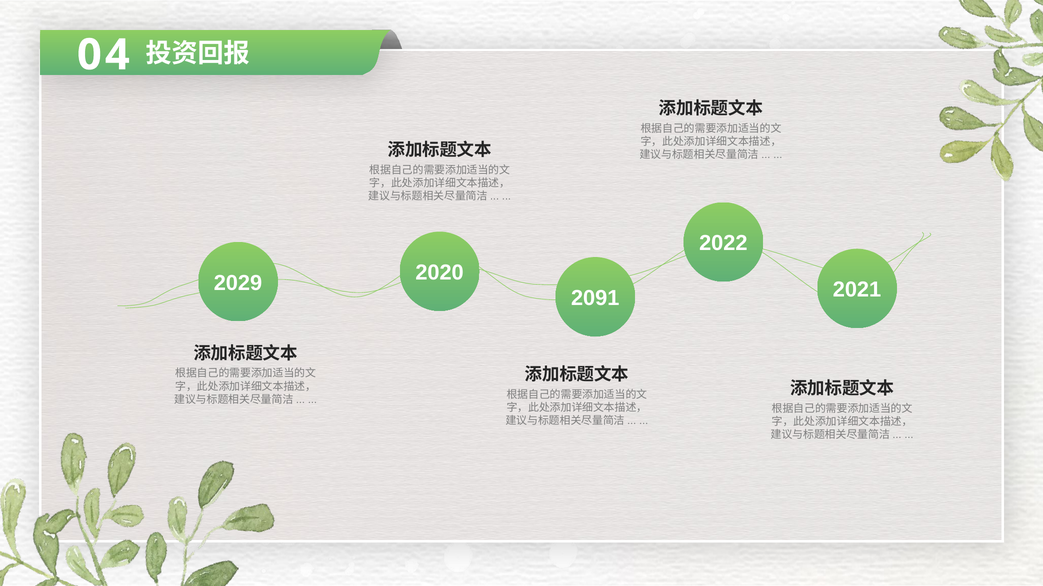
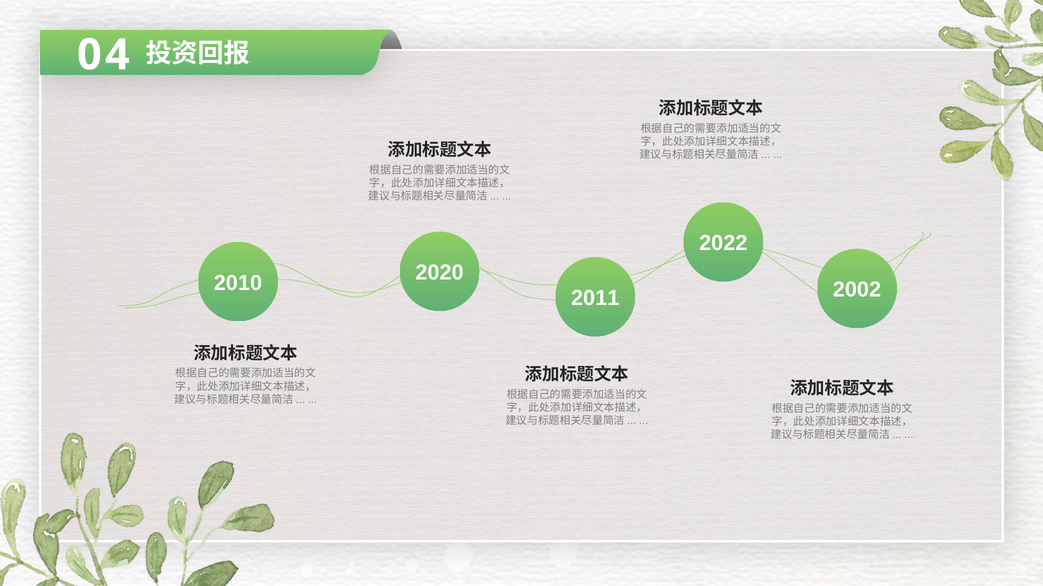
2029: 2029 -> 2010
2021: 2021 -> 2002
2091: 2091 -> 2011
